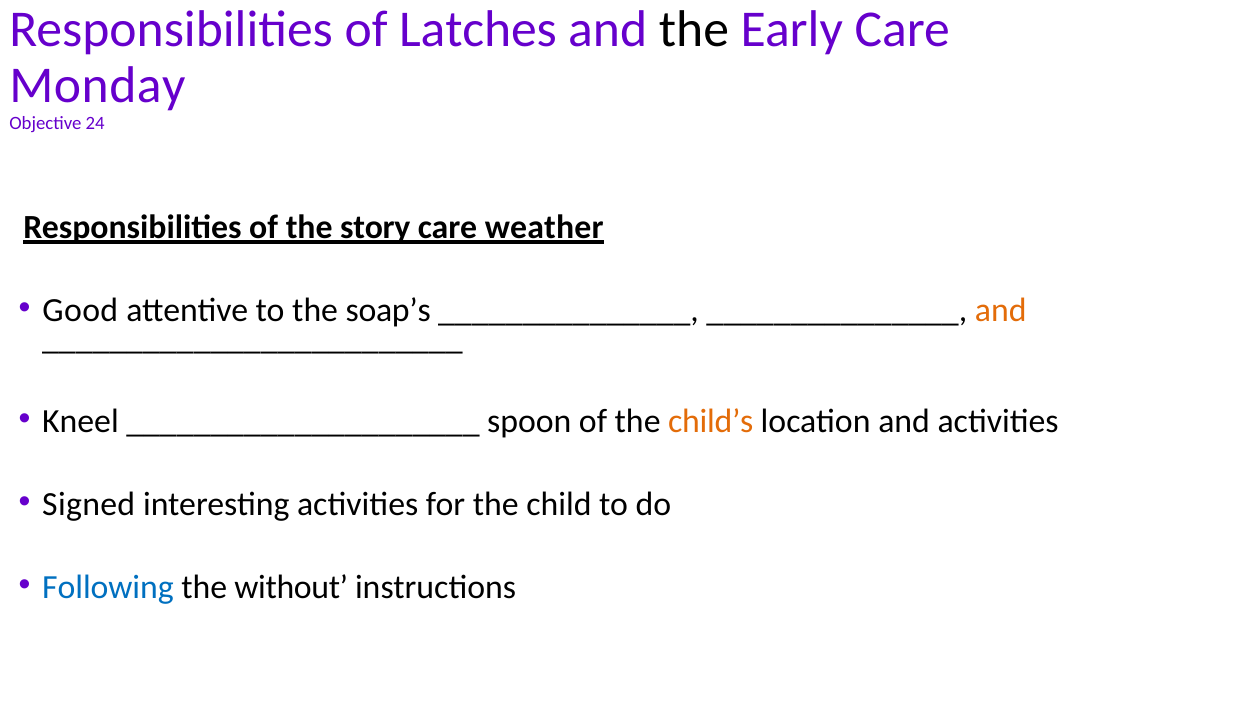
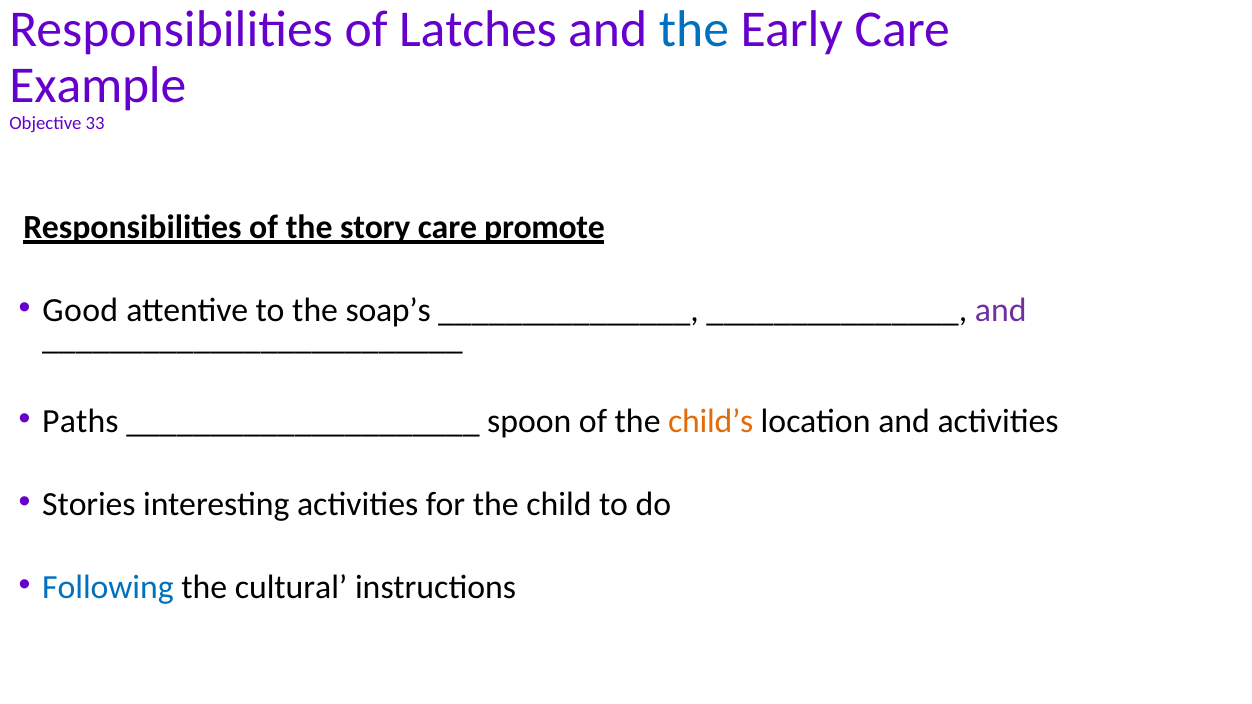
the at (694, 30) colour: black -> blue
Monday: Monday -> Example
24: 24 -> 33
weather: weather -> promote
and at (1001, 310) colour: orange -> purple
Kneel: Kneel -> Paths
Signed: Signed -> Stories
without: without -> cultural
